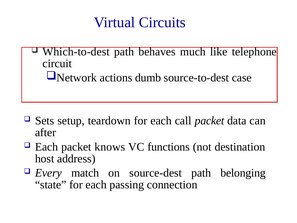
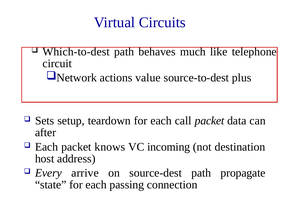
dumb: dumb -> value
case: case -> plus
functions: functions -> incoming
match: match -> arrive
belonging: belonging -> propagate
